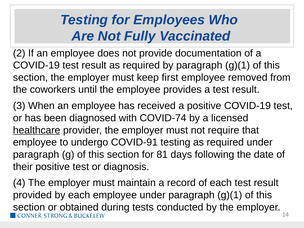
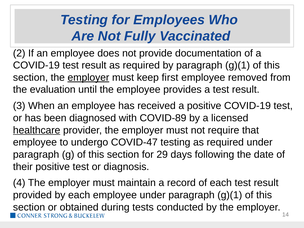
employer at (88, 77) underline: none -> present
coworkers: coworkers -> evaluation
COVID-74: COVID-74 -> COVID-89
COVID-91: COVID-91 -> COVID-47
81: 81 -> 29
